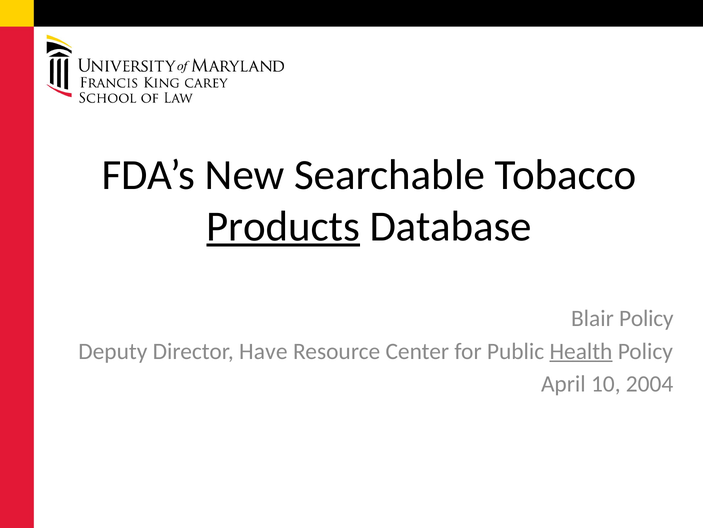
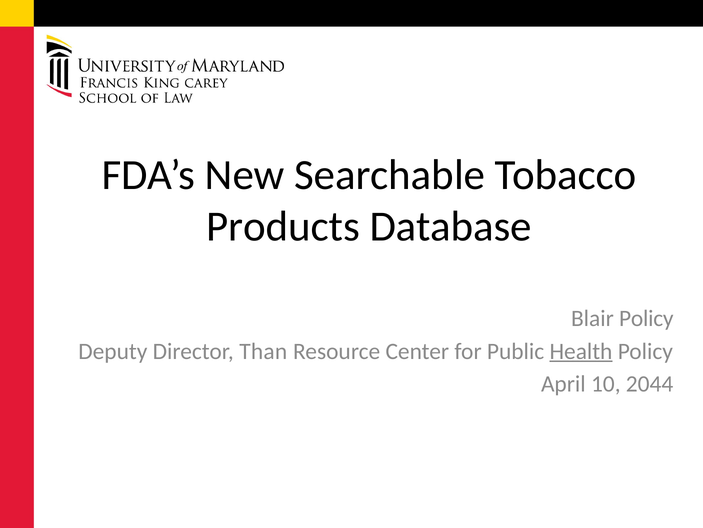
Products underline: present -> none
Have: Have -> Than
2004: 2004 -> 2044
